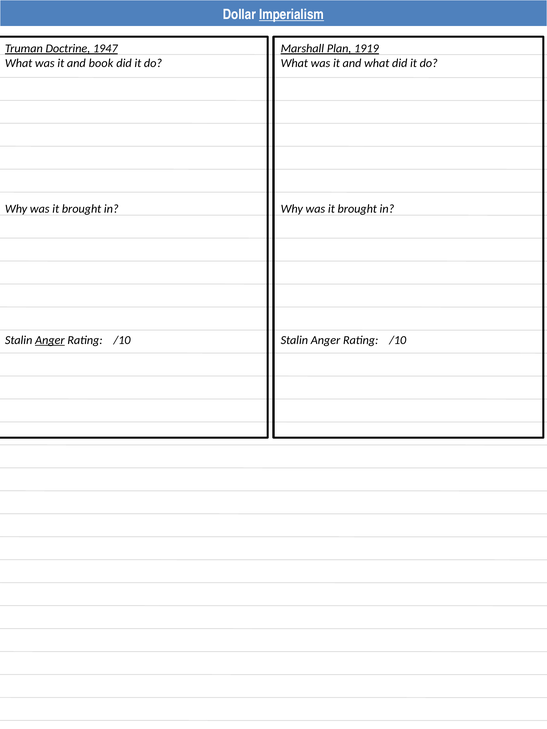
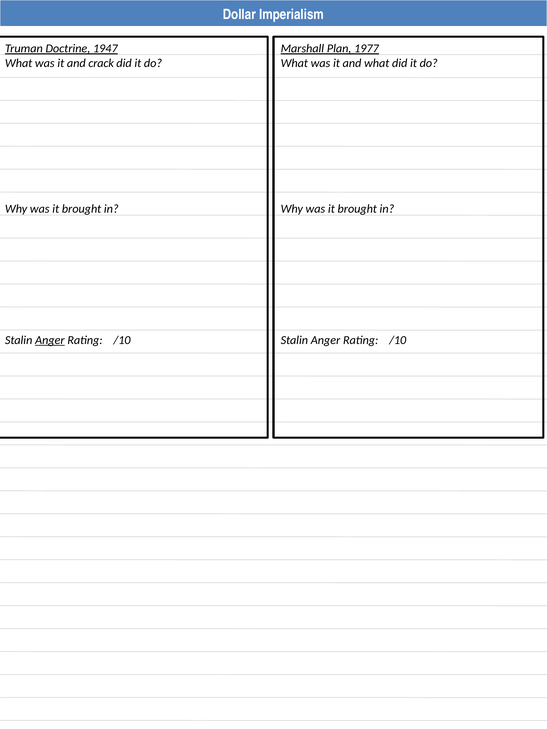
Imperialism underline: present -> none
1919: 1919 -> 1977
book: book -> crack
